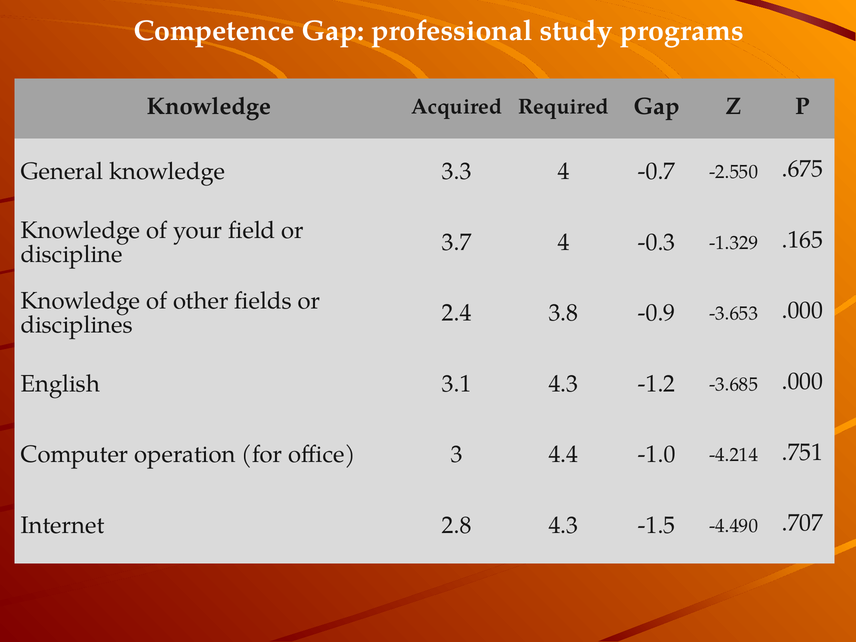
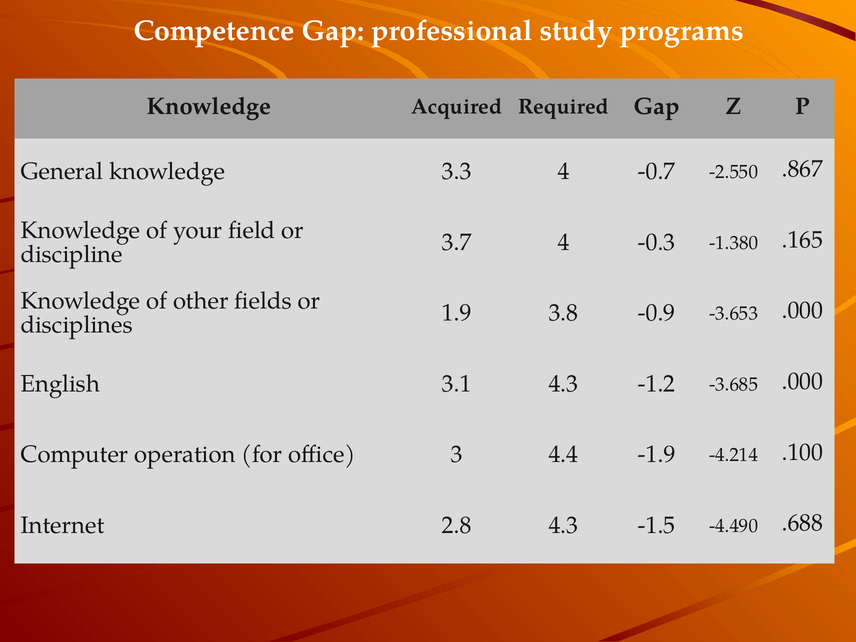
.675: .675 -> .867
-1.329: -1.329 -> -1.380
2.4: 2.4 -> 1.9
-1.0: -1.0 -> -1.9
.751: .751 -> .100
.707: .707 -> .688
